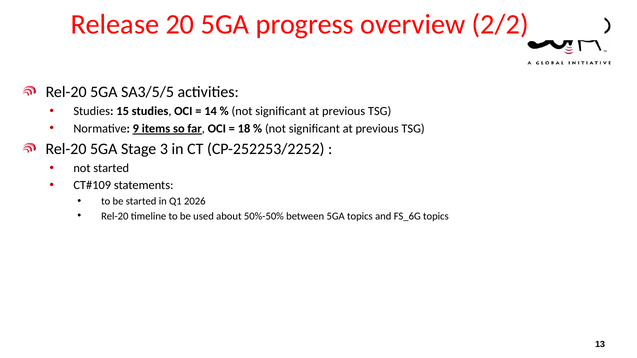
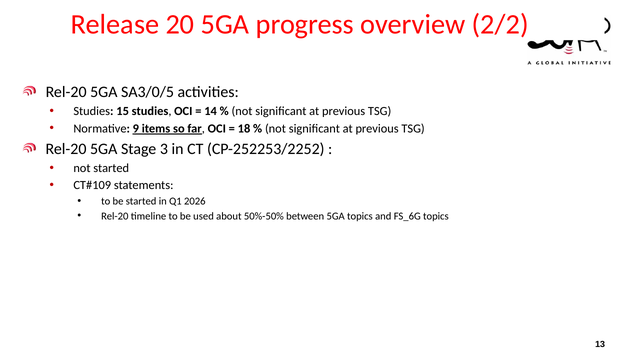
SA3/5/5: SA3/5/5 -> SA3/0/5
